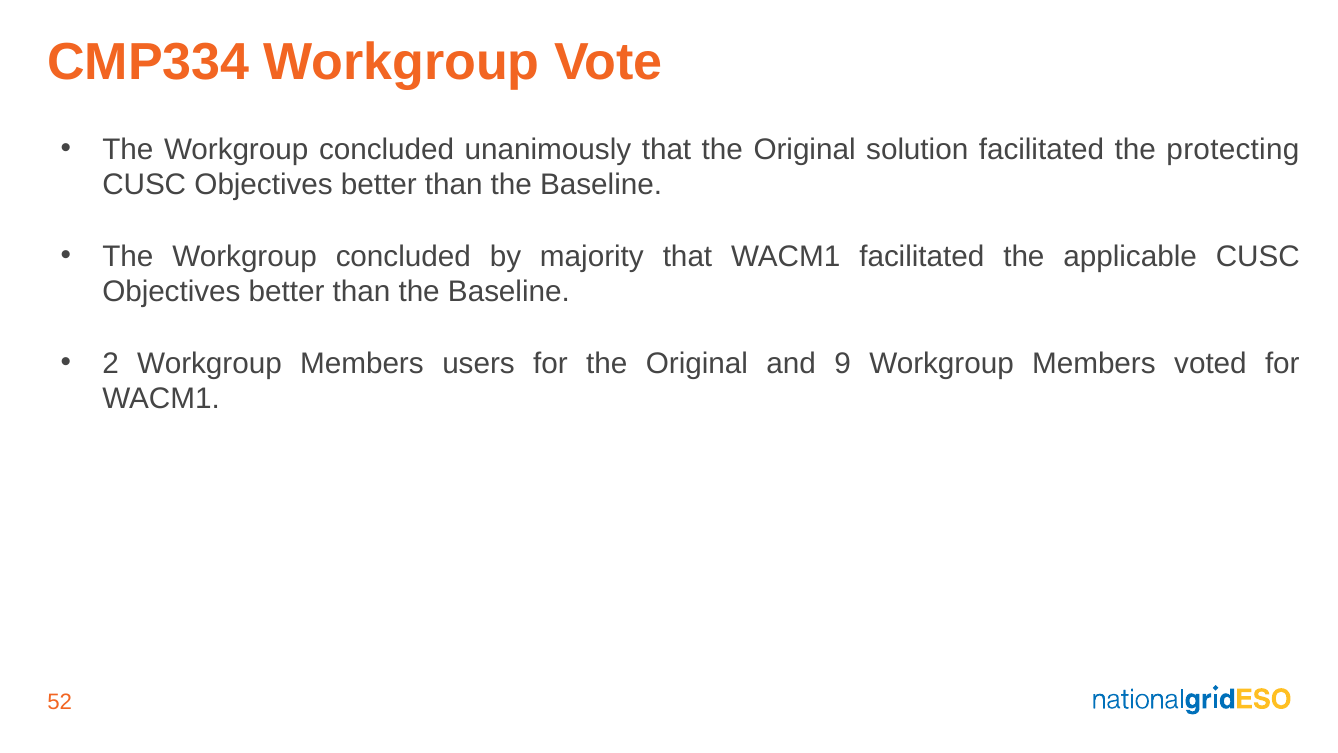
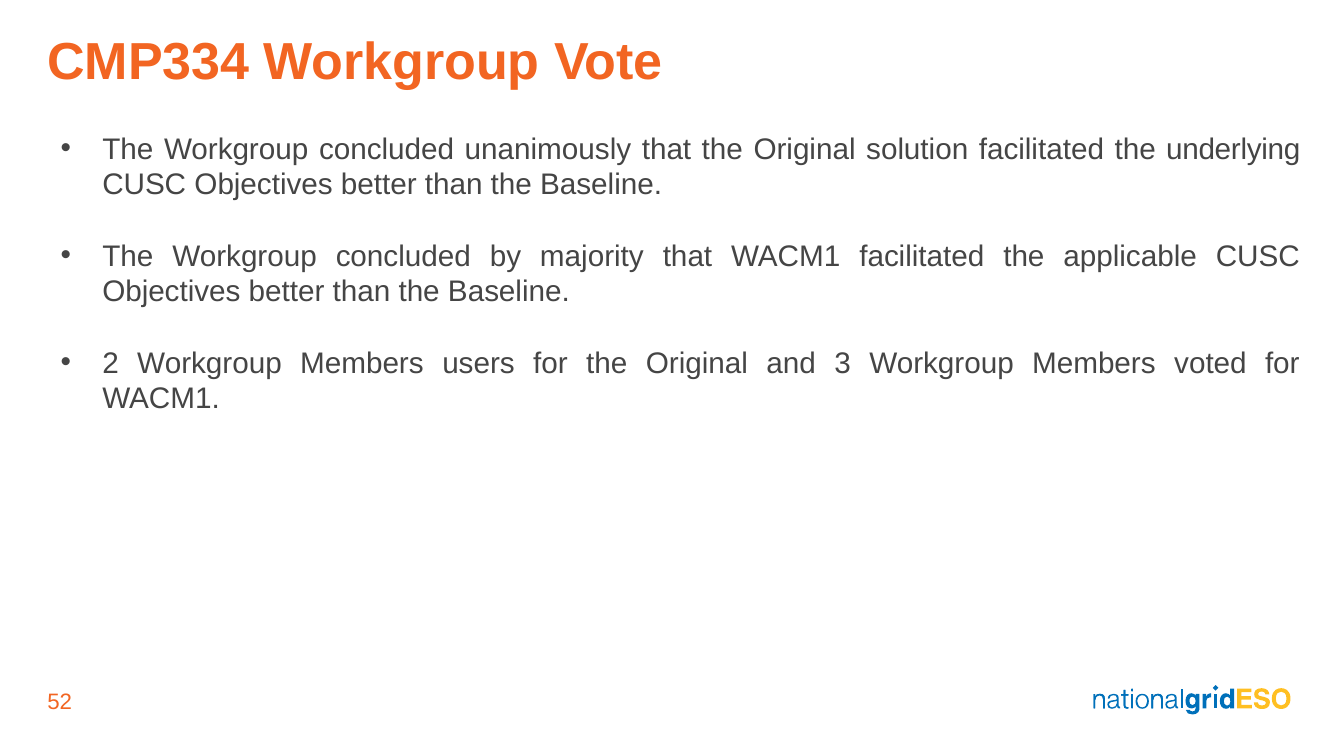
protecting: protecting -> underlying
9: 9 -> 3
